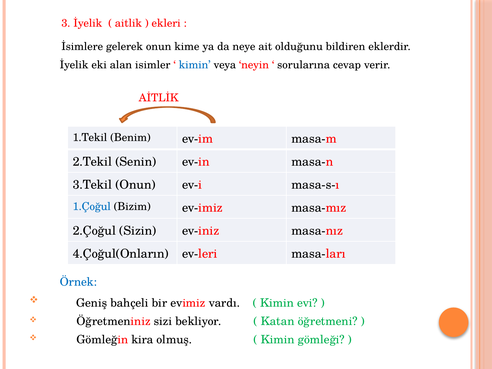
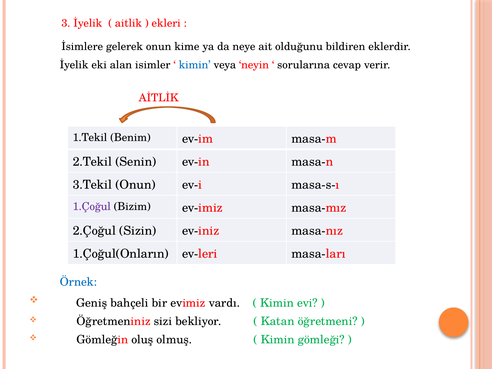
1.Çoğul colour: blue -> purple
4.Çoğul(Onların: 4.Çoğul(Onların -> 1.Çoğul(Onların
kira: kira -> oluş
